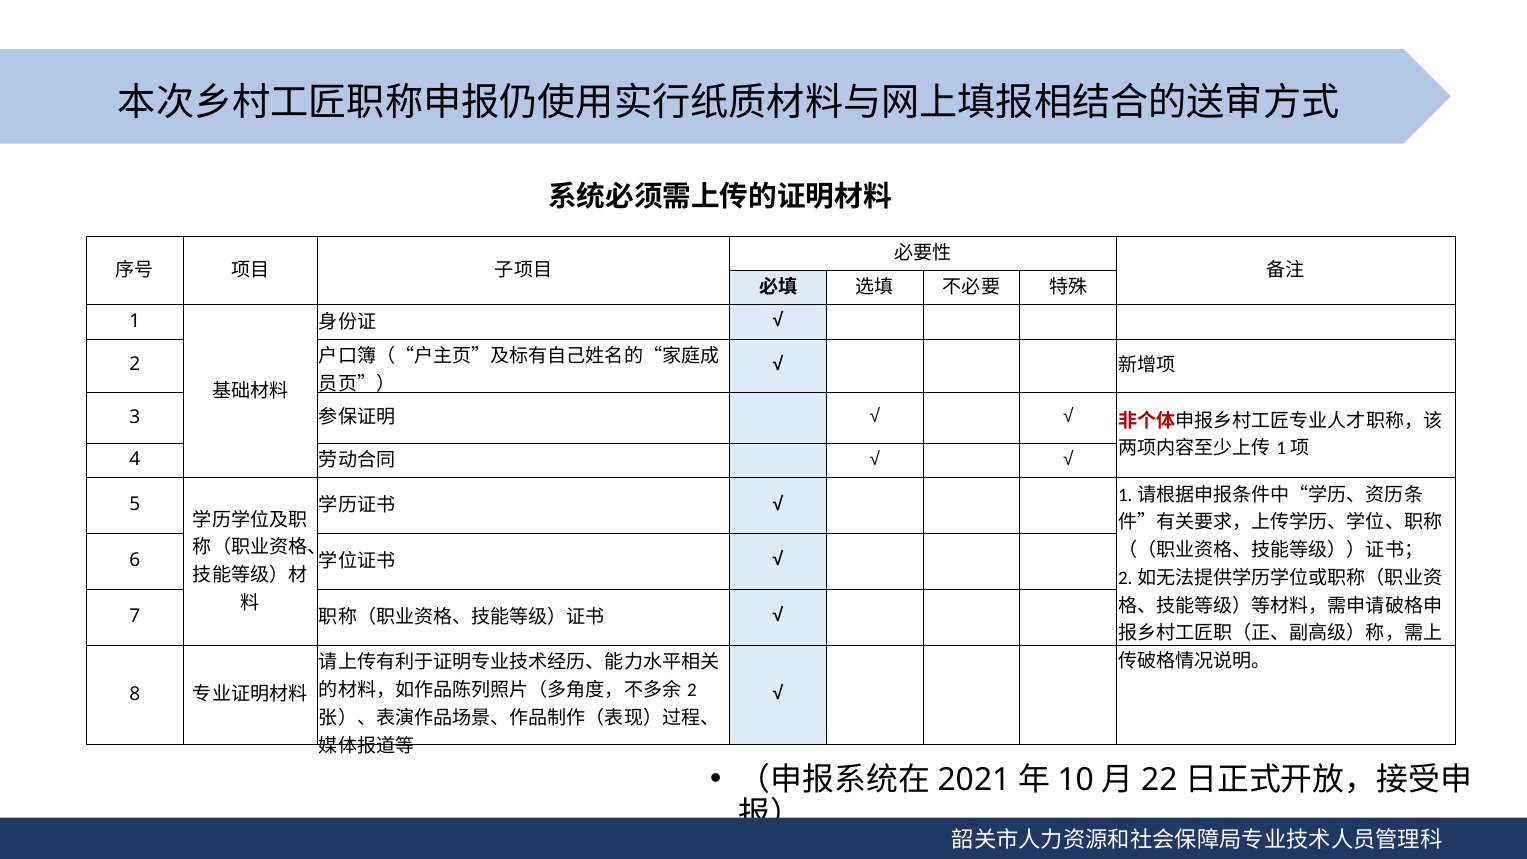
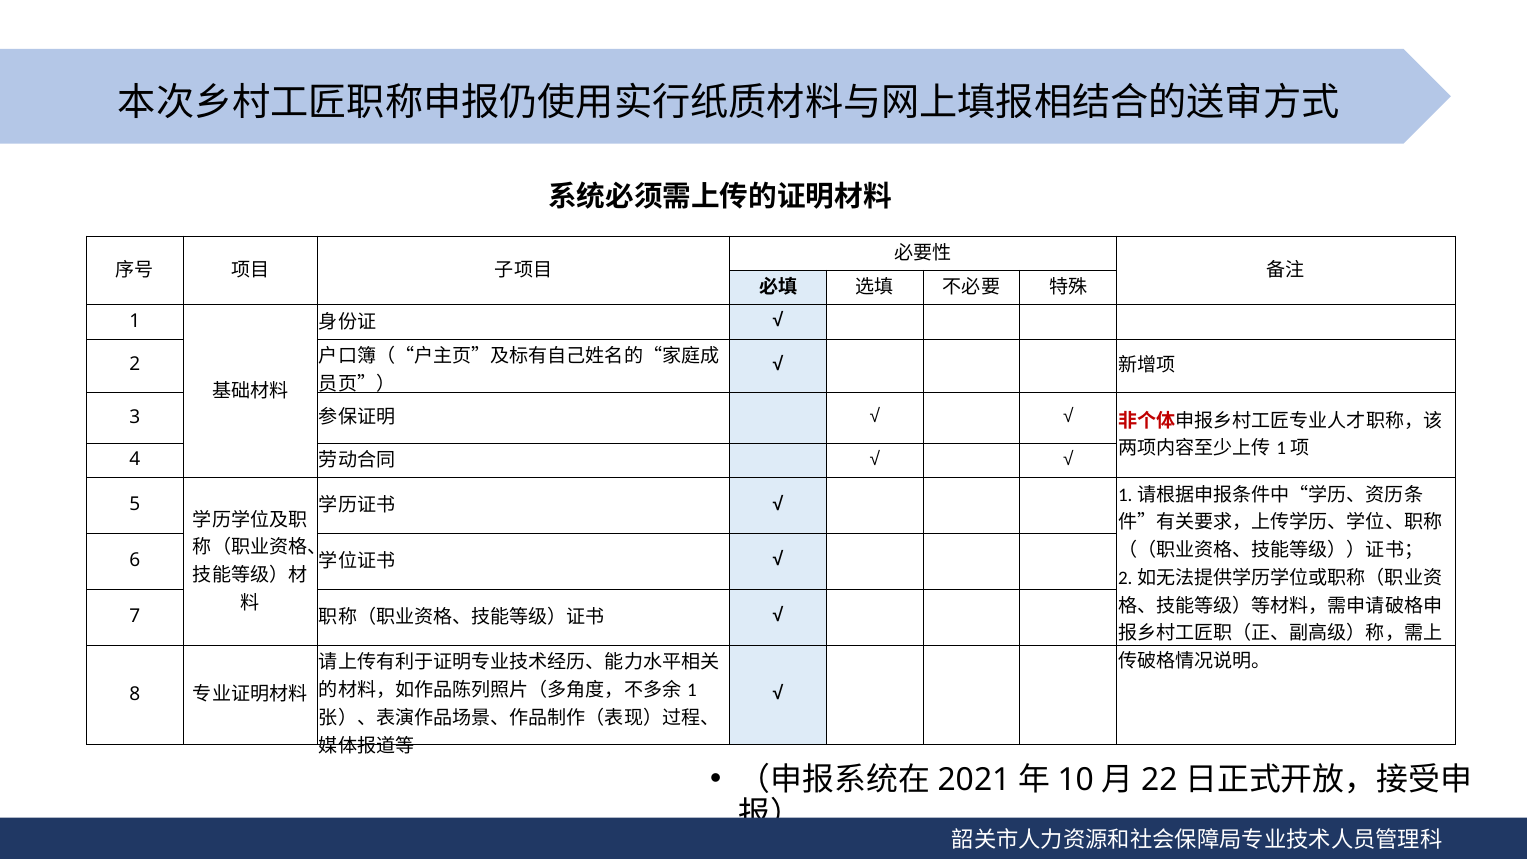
2 at (692, 690): 2 -> 1
